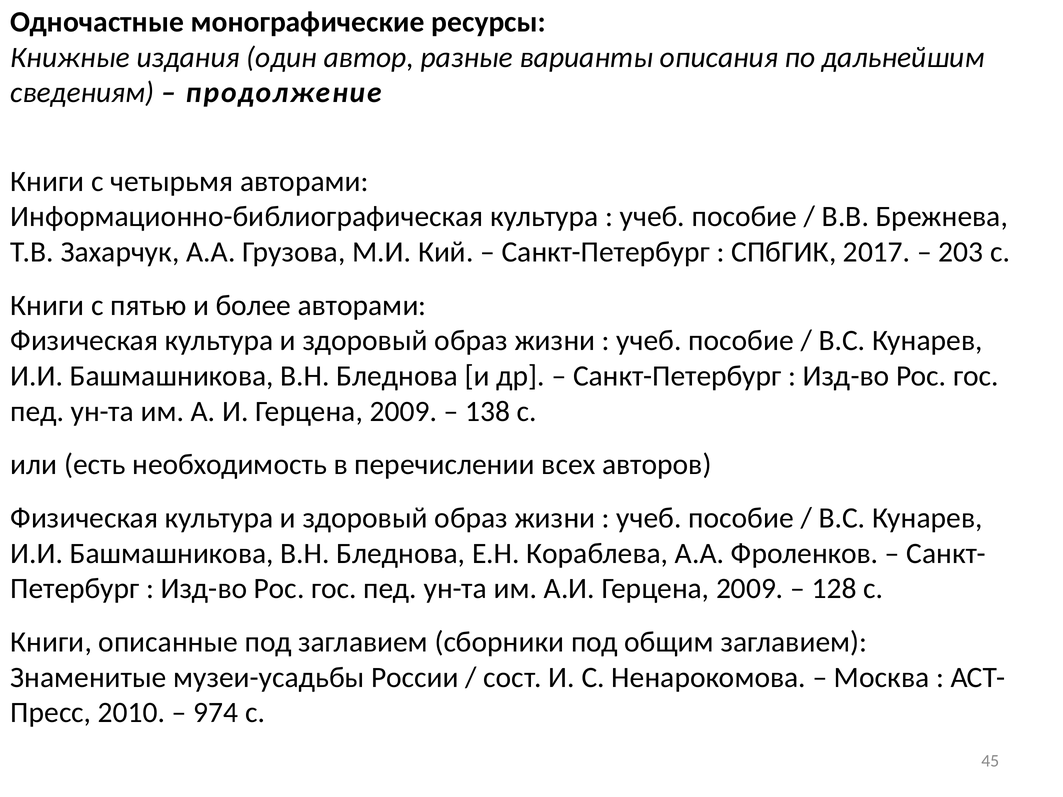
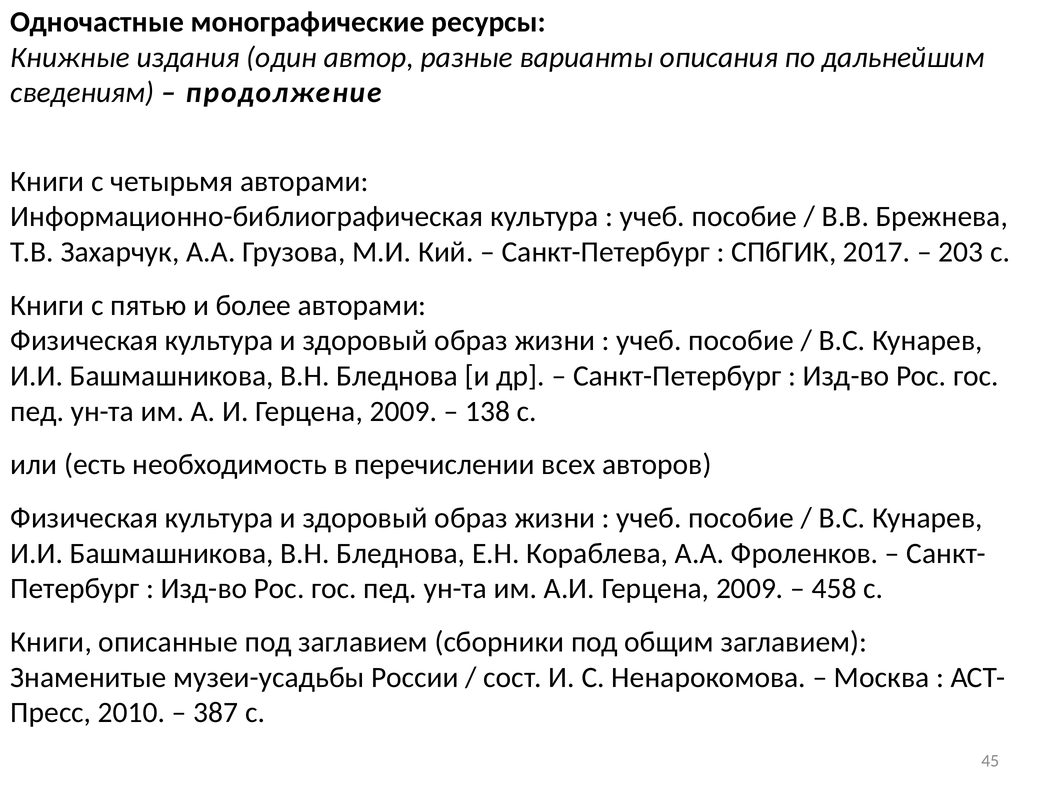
128: 128 -> 458
974: 974 -> 387
